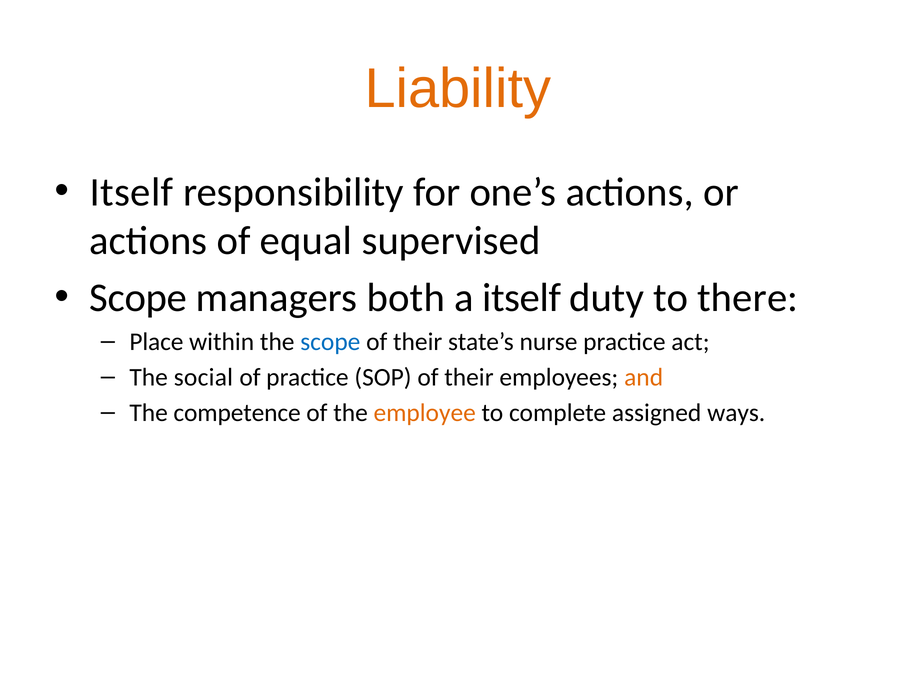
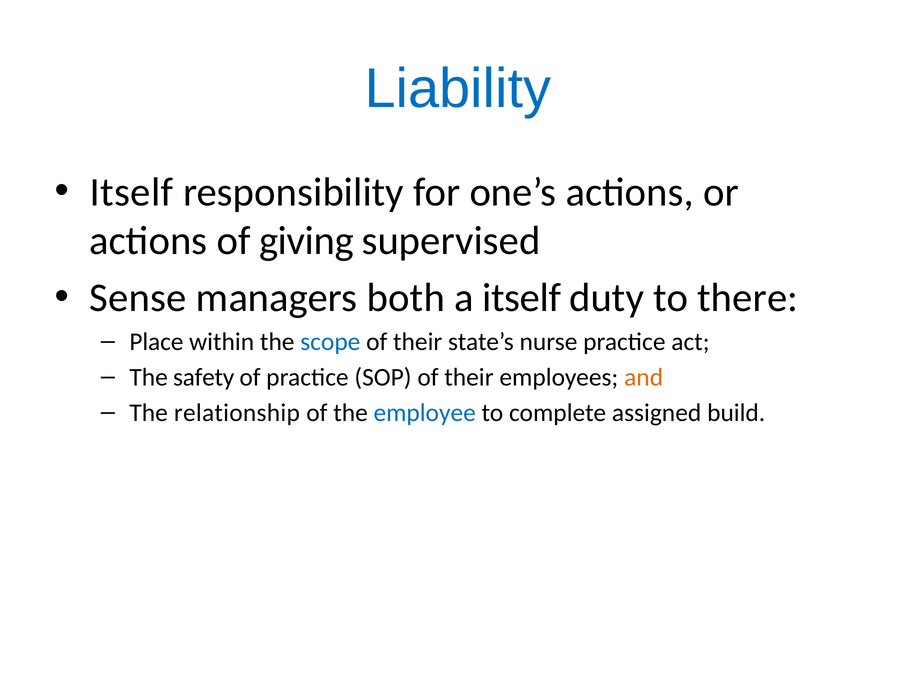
Liability colour: orange -> blue
equal: equal -> giving
Scope at (138, 298): Scope -> Sense
social: social -> safety
competence: competence -> relationship
employee colour: orange -> blue
ways: ways -> build
